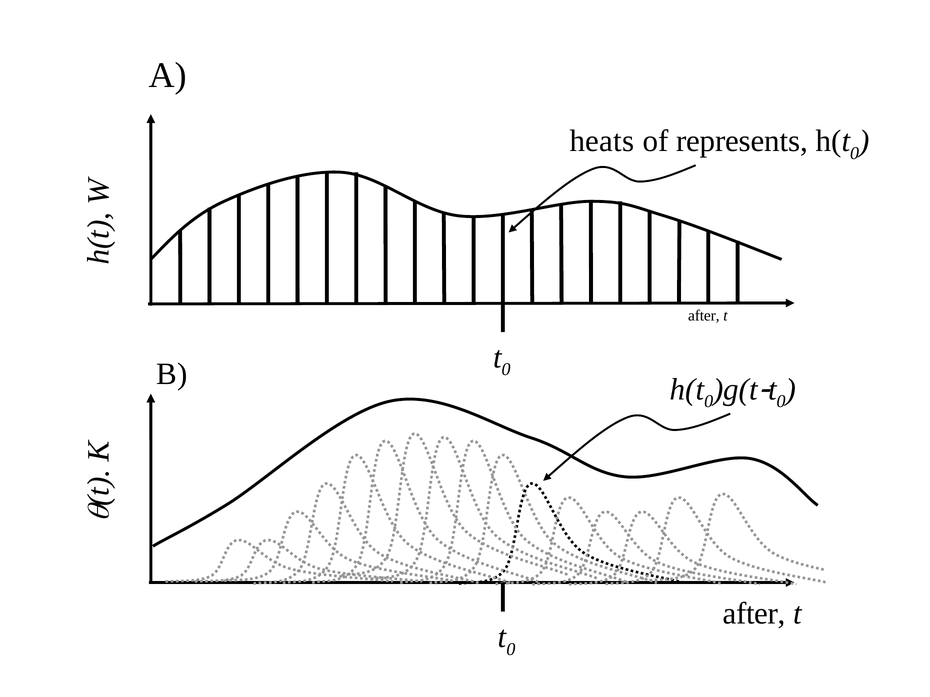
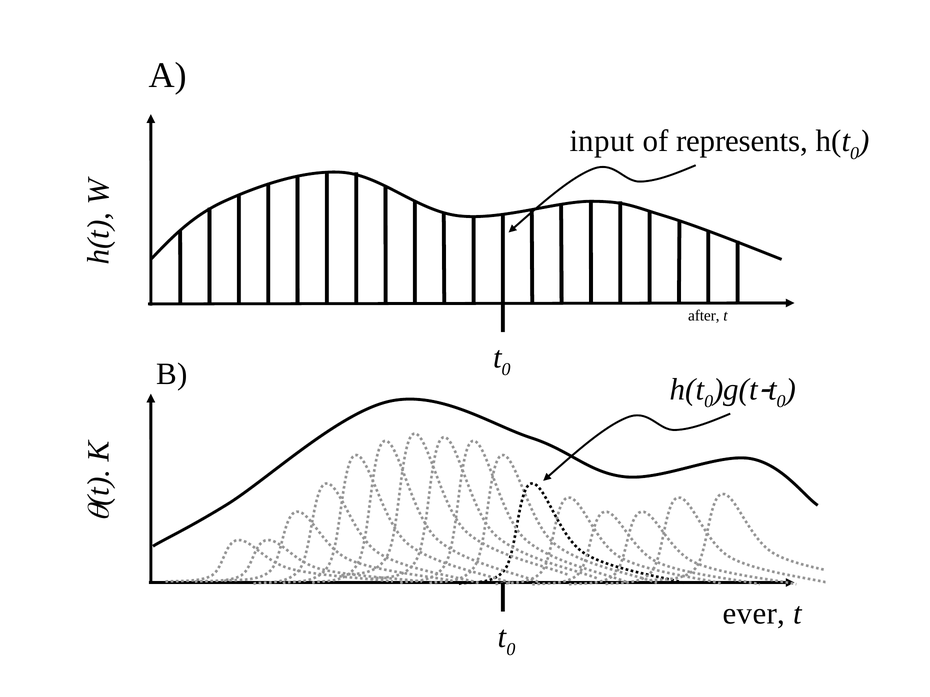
heats: heats -> input
after at (754, 614): after -> ever
